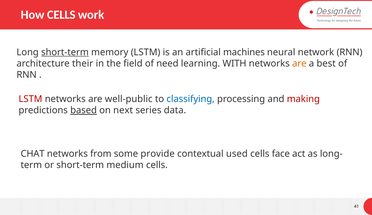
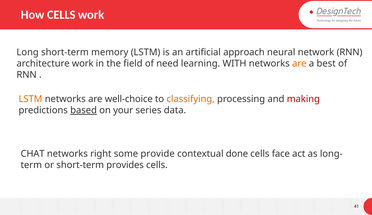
short-term at (65, 52) underline: present -> none
machines: machines -> approach
architecture their: their -> work
LSTM at (30, 99) colour: red -> orange
well-public: well-public -> well-choice
classifying colour: blue -> orange
next: next -> your
from: from -> right
used: used -> done
medium: medium -> provides
